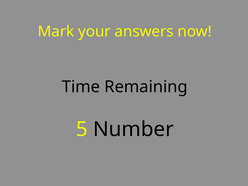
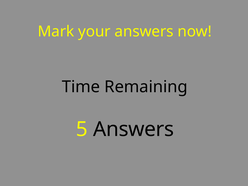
5 Number: Number -> Answers
